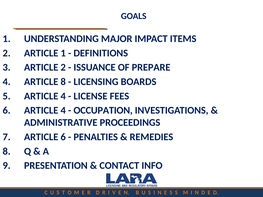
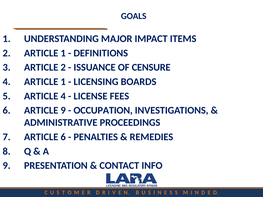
PREPARE: PREPARE -> CENSURE
4 ARTICLE 8: 8 -> 1
6 ARTICLE 4: 4 -> 9
